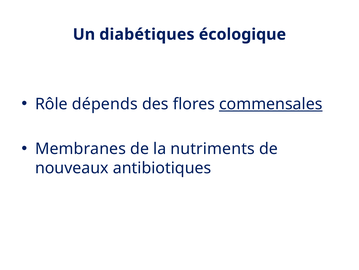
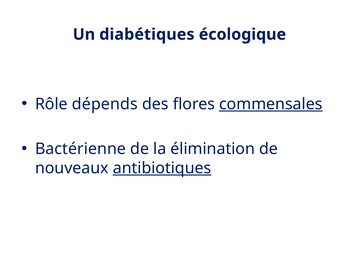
Membranes: Membranes -> Bactérienne
nutriments: nutriments -> élimination
antibiotiques underline: none -> present
